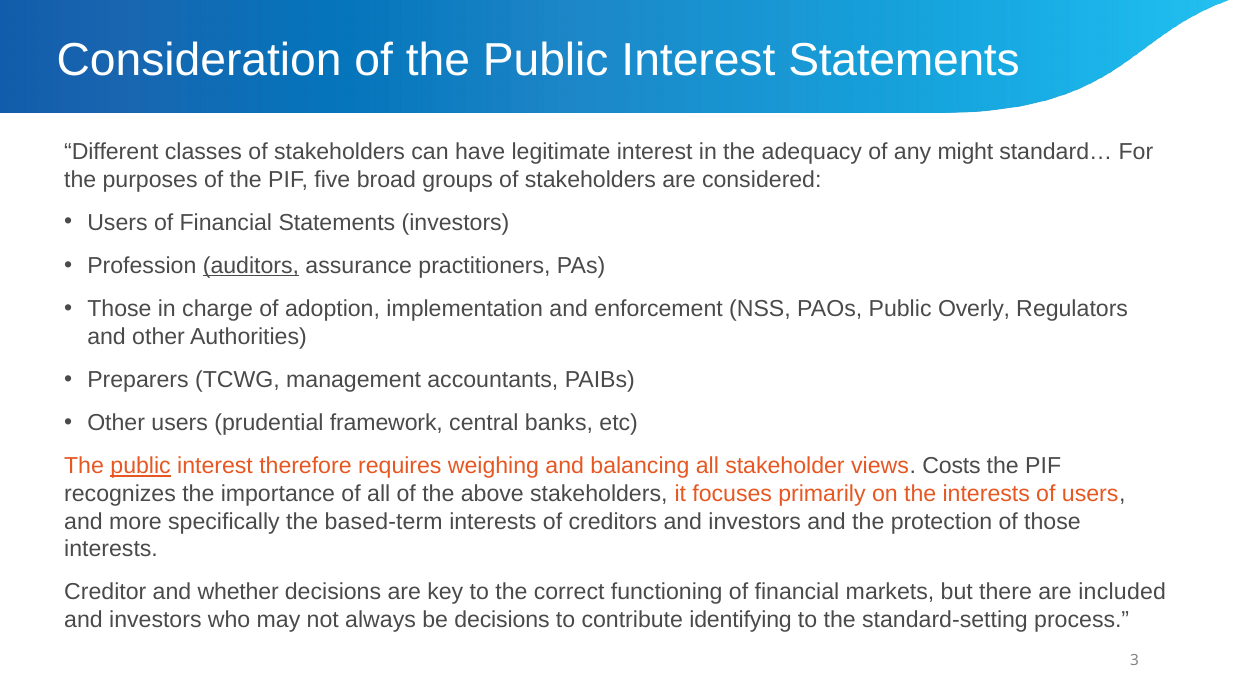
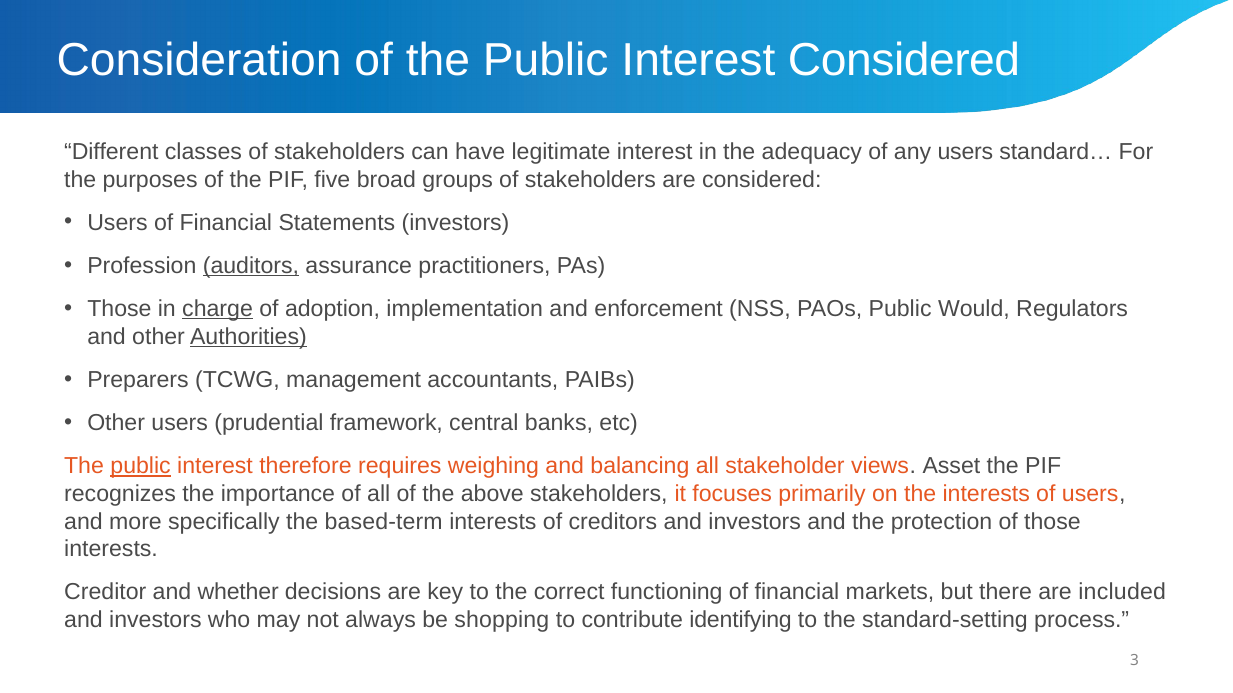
Interest Statements: Statements -> Considered
any might: might -> users
charge underline: none -> present
Overly: Overly -> Would
Authorities underline: none -> present
Costs: Costs -> Asset
be decisions: decisions -> shopping
